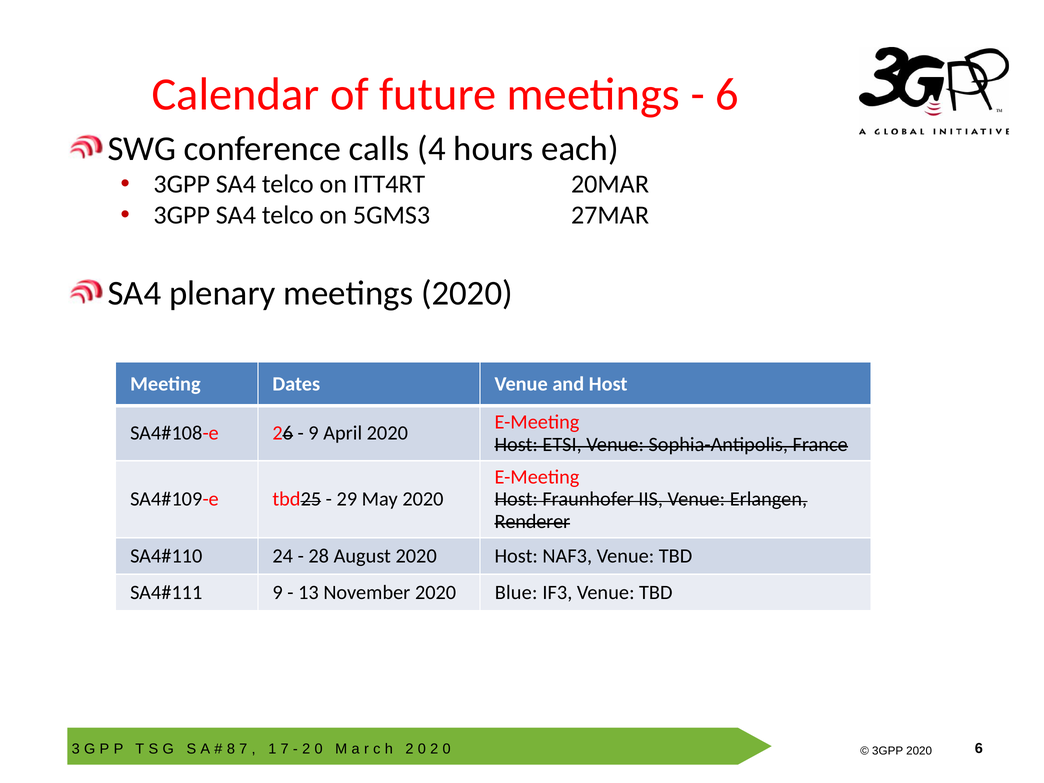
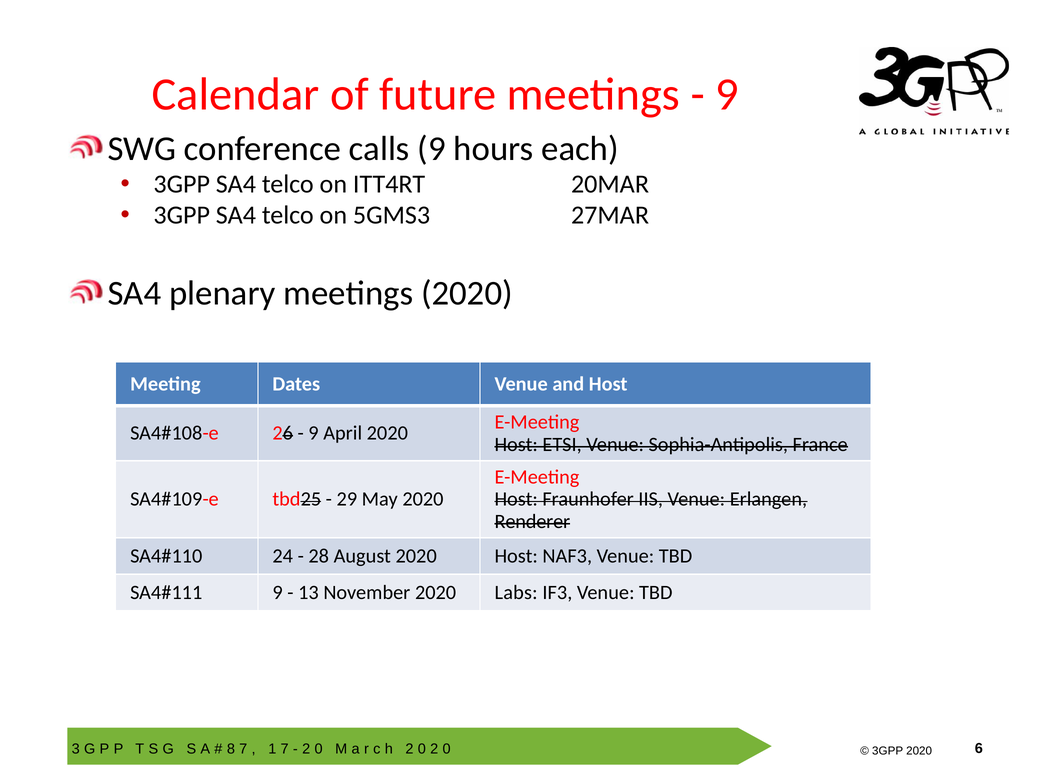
6 at (727, 95): 6 -> 9
calls 4: 4 -> 9
Blue: Blue -> Labs
